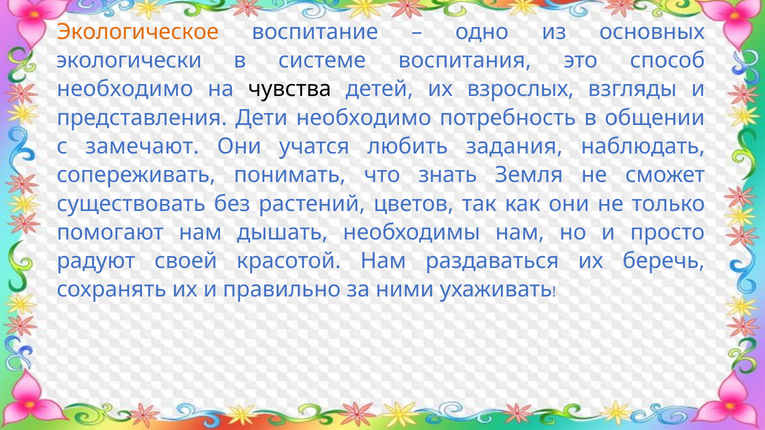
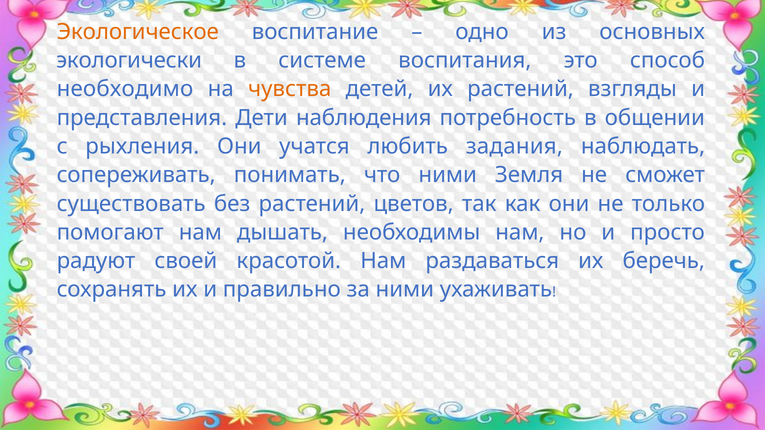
чувства colour: black -> orange
их взрослых: взрослых -> растений
Дети необходимо: необходимо -> наблюдения
замечают: замечают -> рыхления
что знать: знать -> ними
